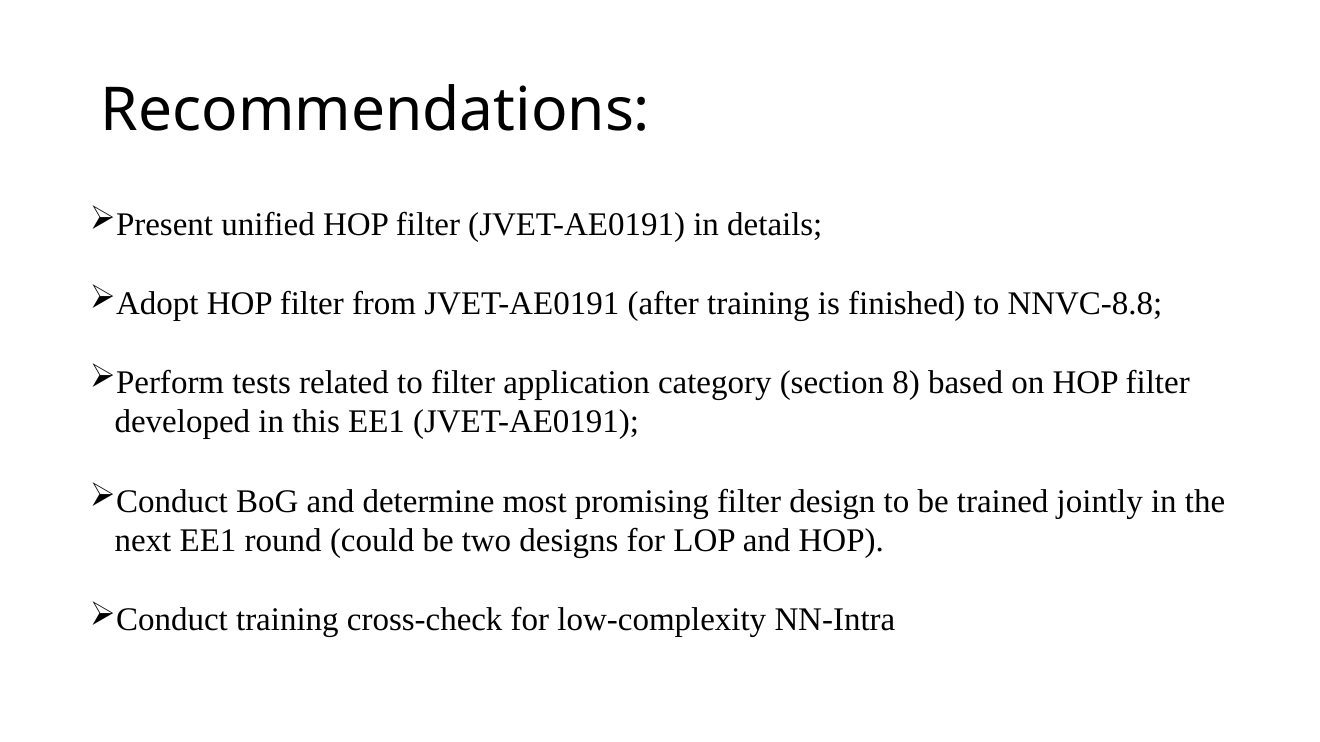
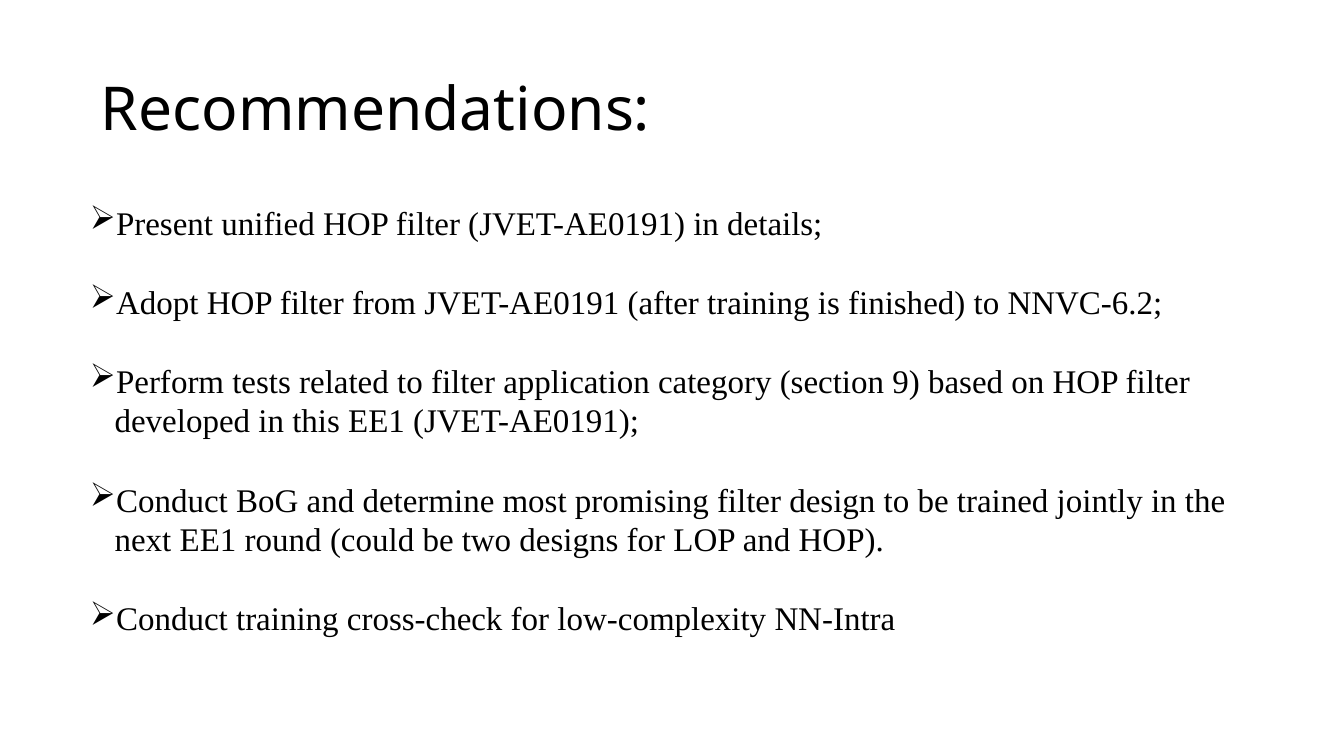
NNVC-8.8: NNVC-8.8 -> NNVC-6.2
8: 8 -> 9
